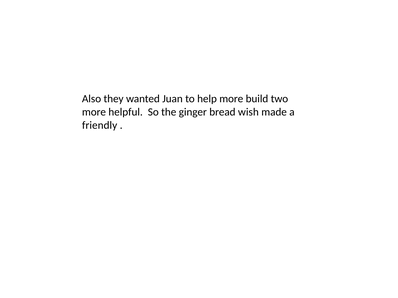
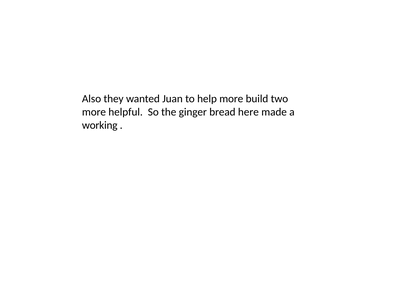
wish: wish -> here
friendly: friendly -> working
